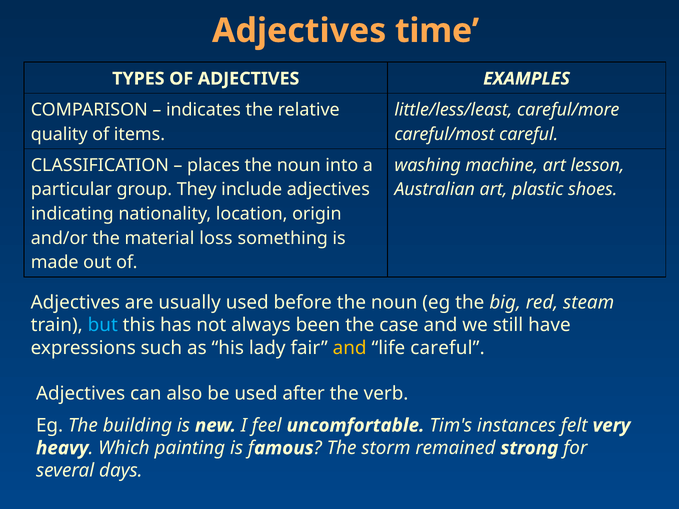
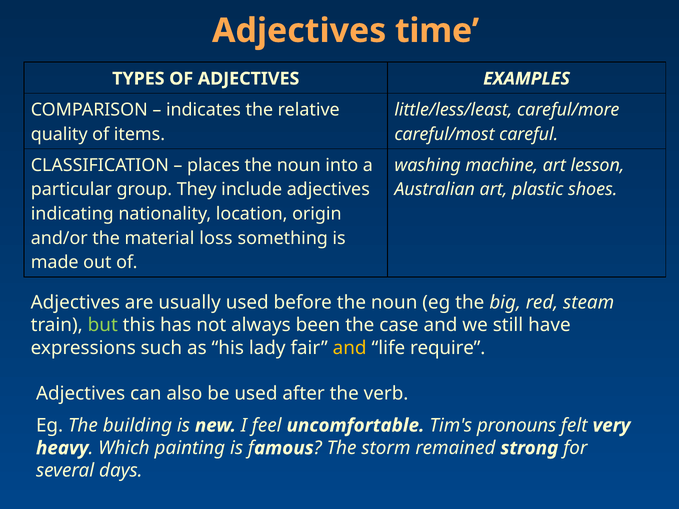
but colour: light blue -> light green
life careful: careful -> require
instances: instances -> pronouns
